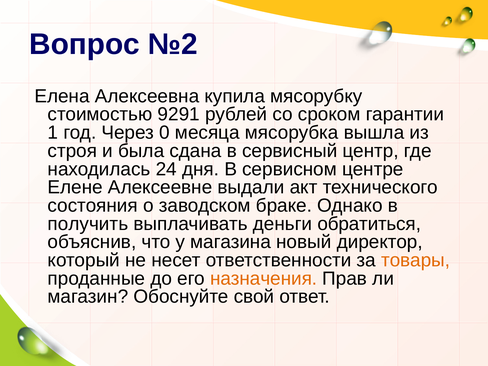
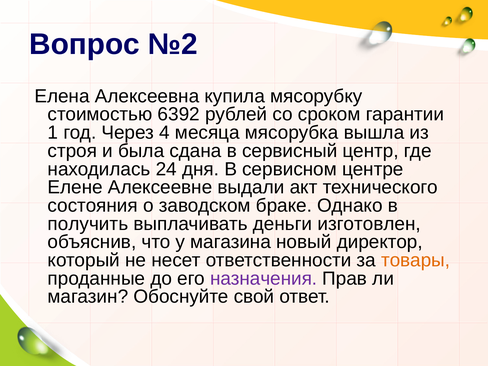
9291: 9291 -> 6392
0: 0 -> 4
обратиться: обратиться -> изготовлен
назначения colour: orange -> purple
